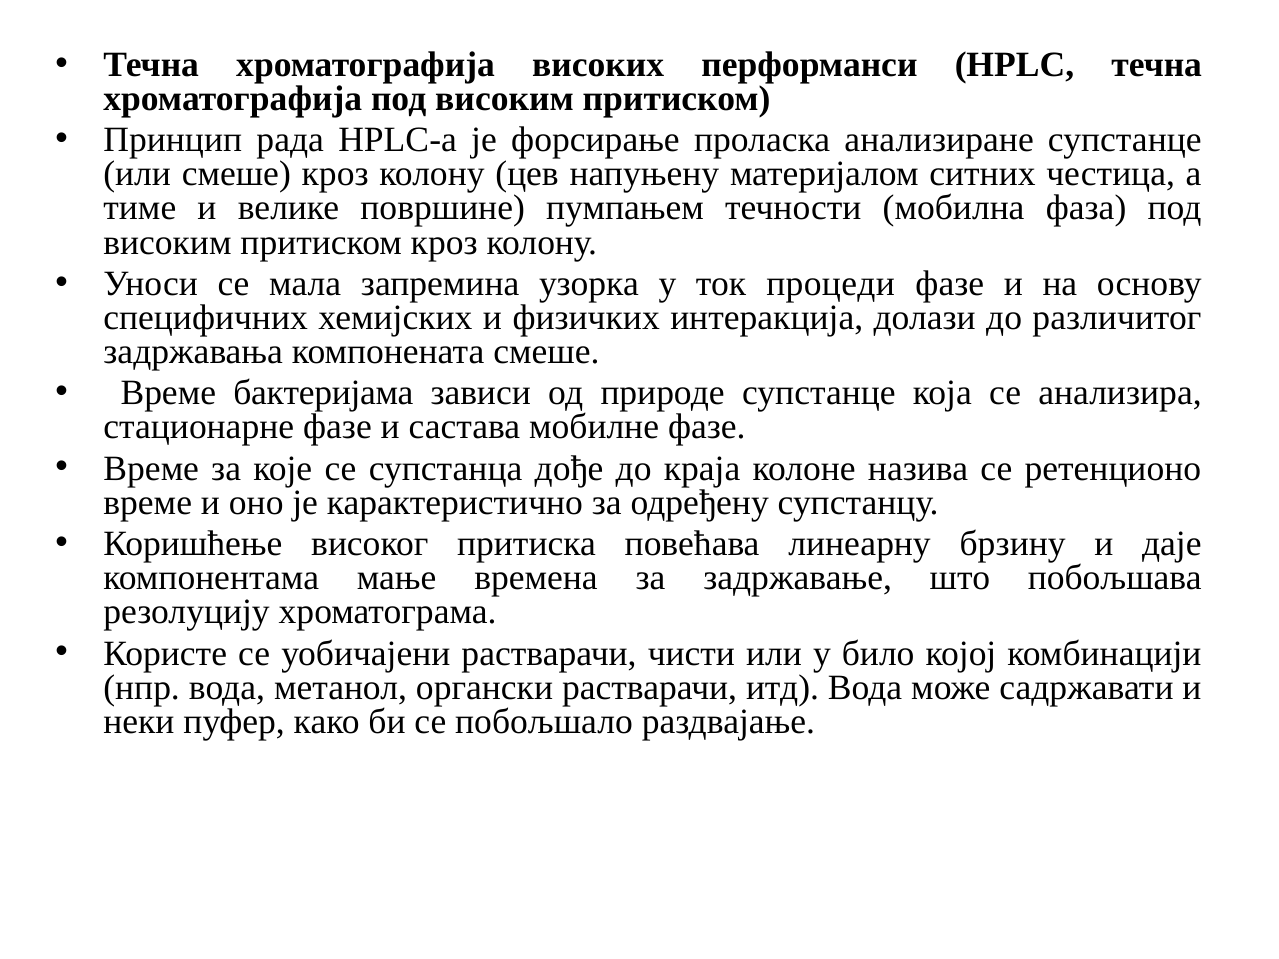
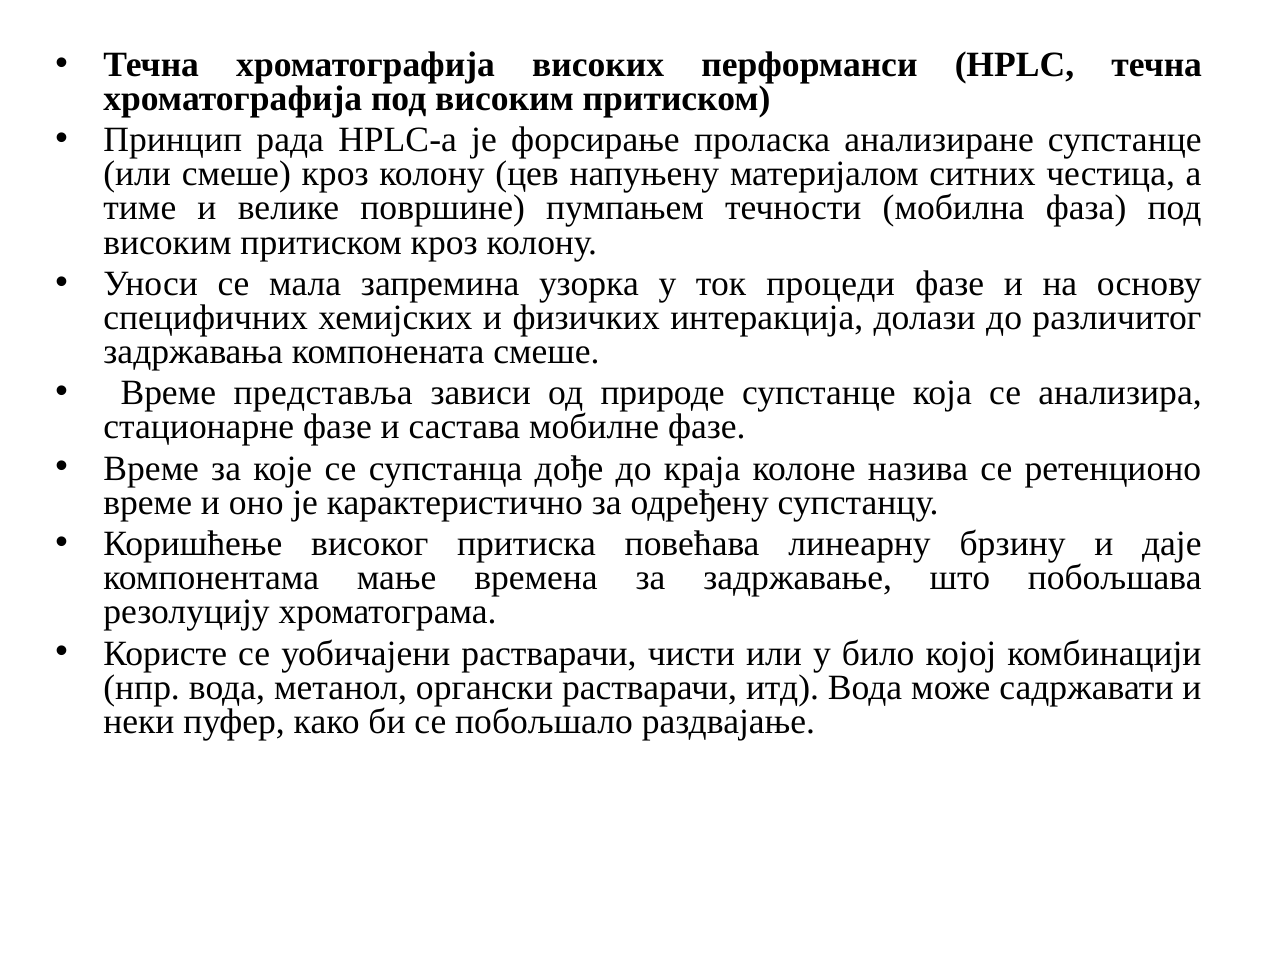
бактеријама: бактеријама -> представља
